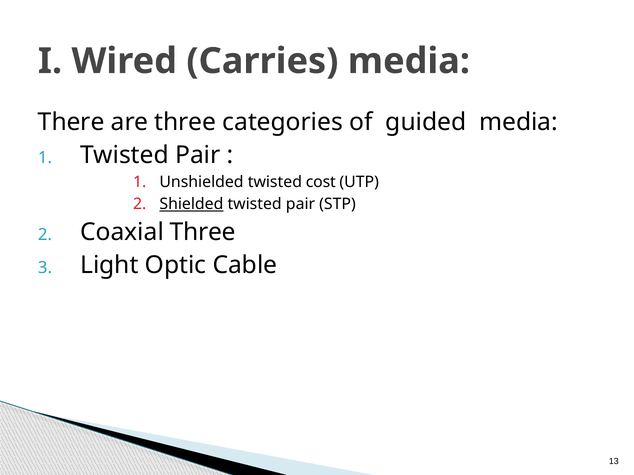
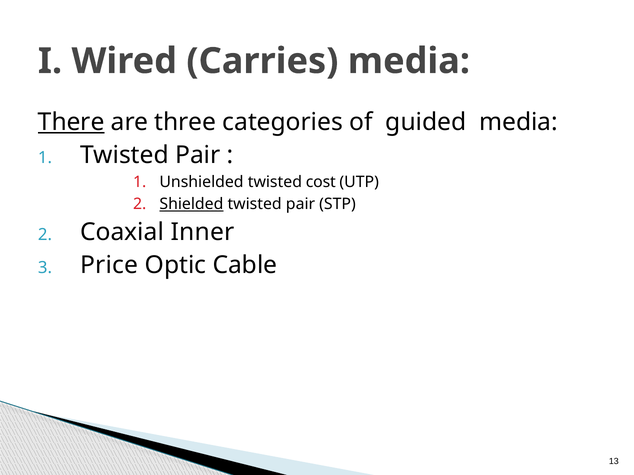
There underline: none -> present
Coaxial Three: Three -> Inner
Light: Light -> Price
